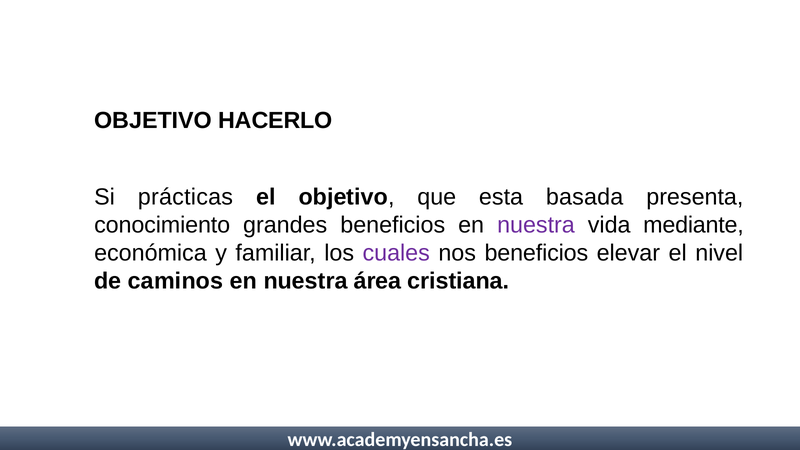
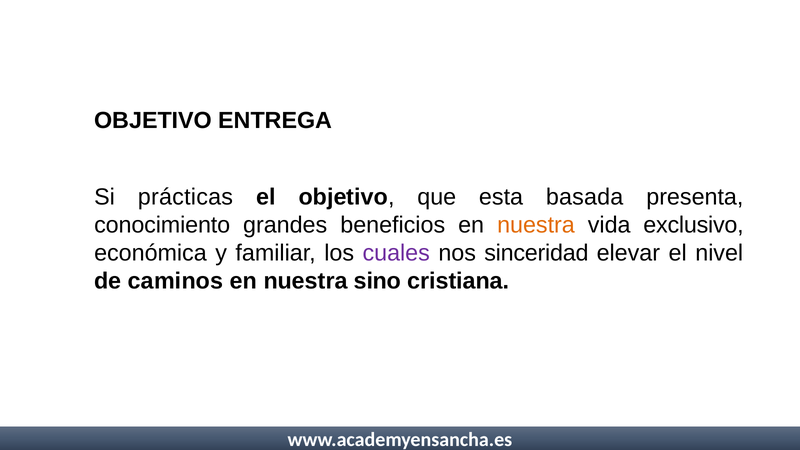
HACERLO: HACERLO -> ENTREGA
nuestra at (536, 225) colour: purple -> orange
mediante: mediante -> exclusivo
nos beneficios: beneficios -> sinceridad
área: área -> sino
